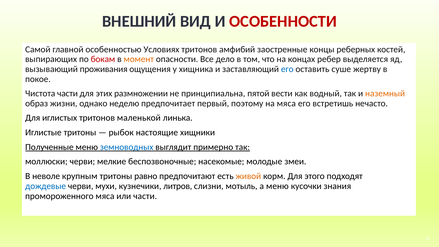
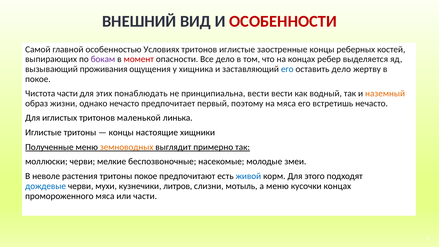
тритонов амфибий: амфибий -> иглистые
бокам colour: red -> purple
момент colour: orange -> red
оставить суше: суше -> дело
размножении: размножении -> понаблюдать
принципиальна пятой: пятой -> вести
однако неделю: неделю -> нечасто
рыбок at (121, 132): рыбок -> концы
земноводных colour: blue -> orange
крупным: крупным -> растения
тритоны равно: равно -> покое
живой colour: orange -> blue
кусочки знания: знания -> концах
